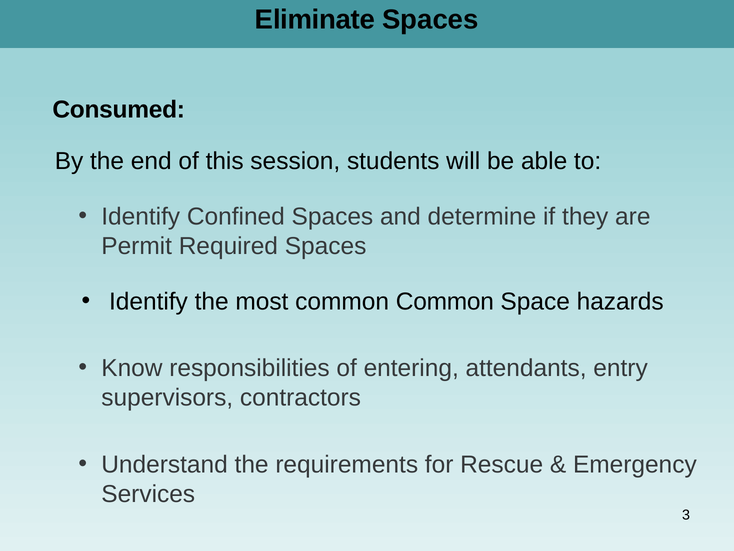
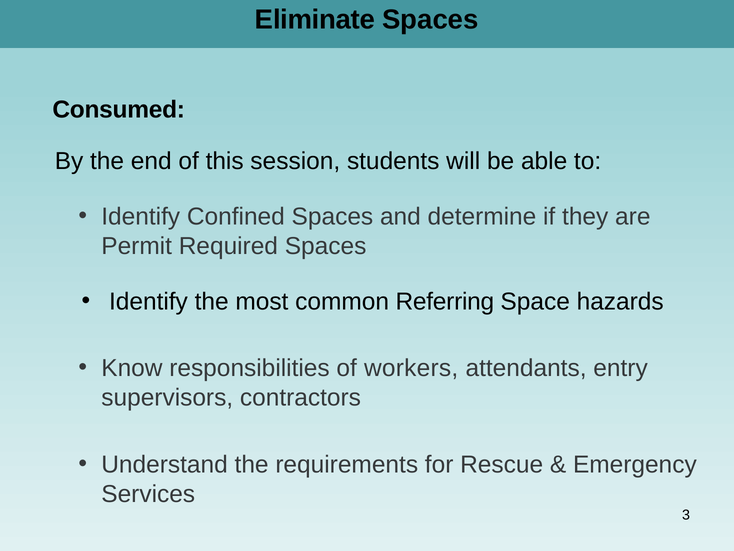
common Common: Common -> Referring
entering: entering -> workers
